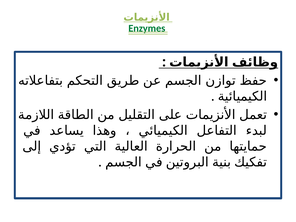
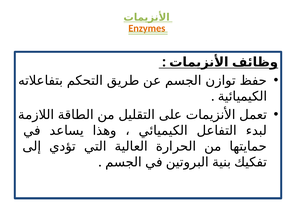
Enzymes colour: green -> orange
